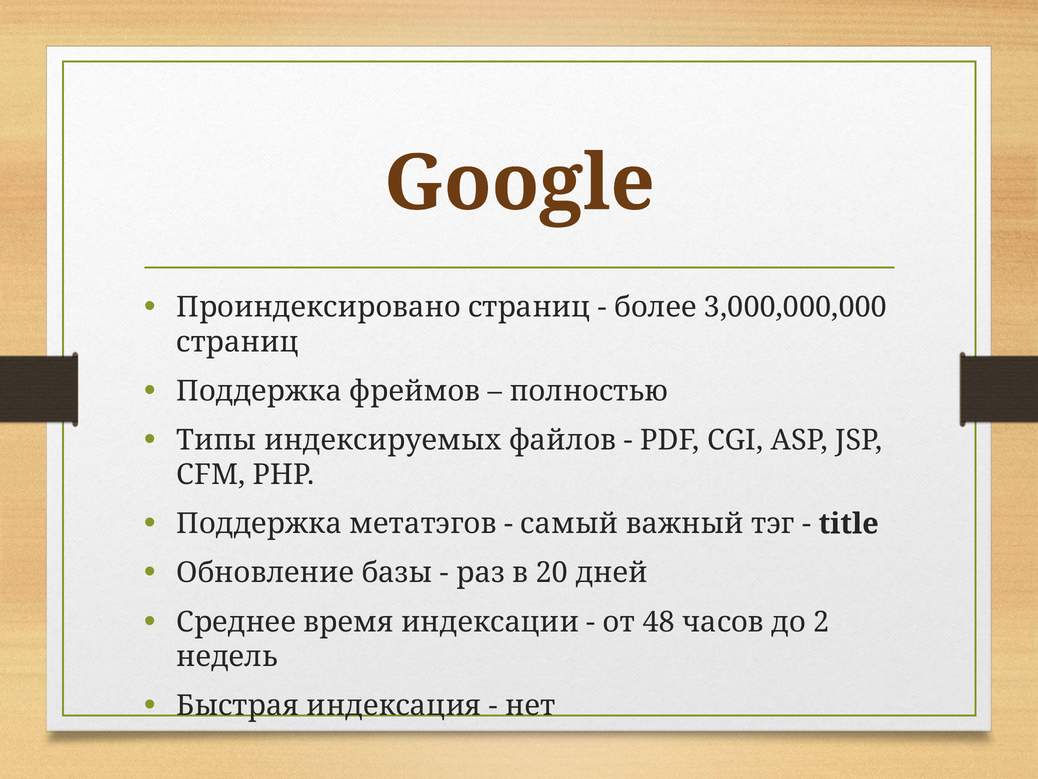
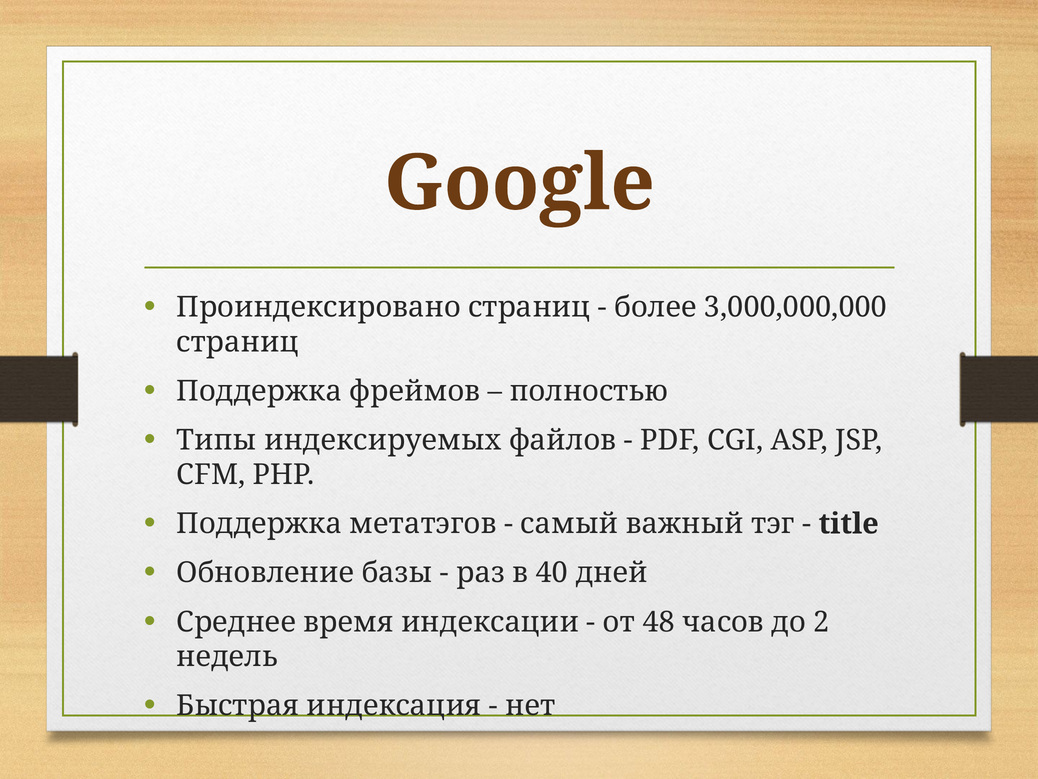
20: 20 -> 40
